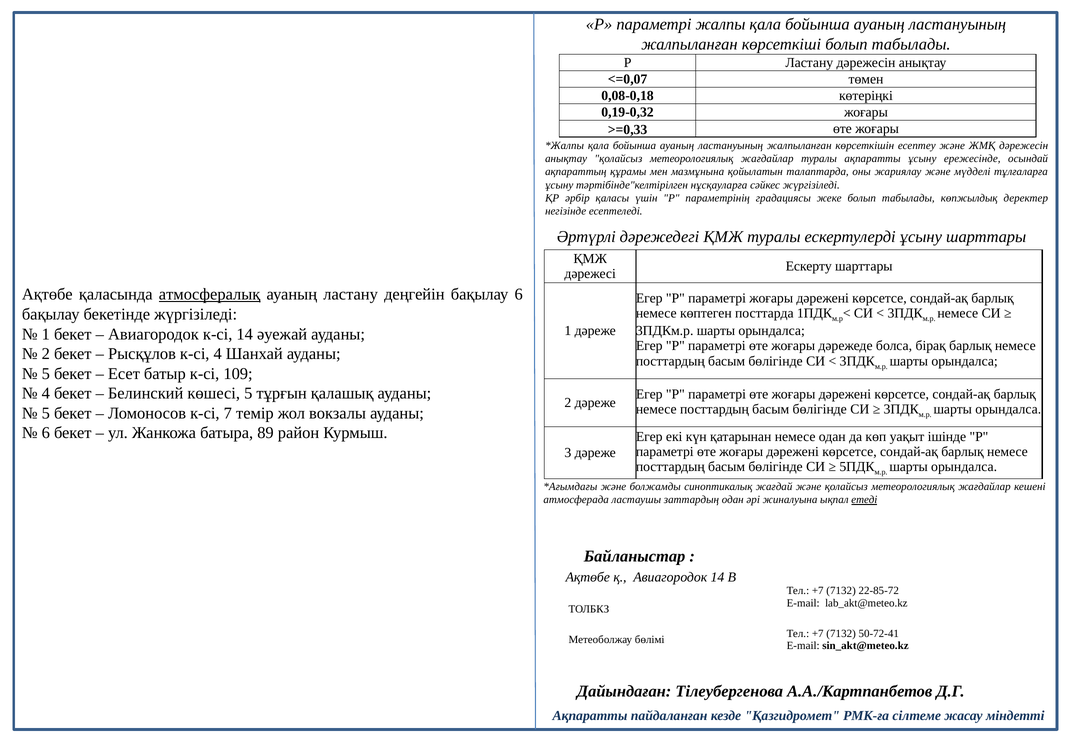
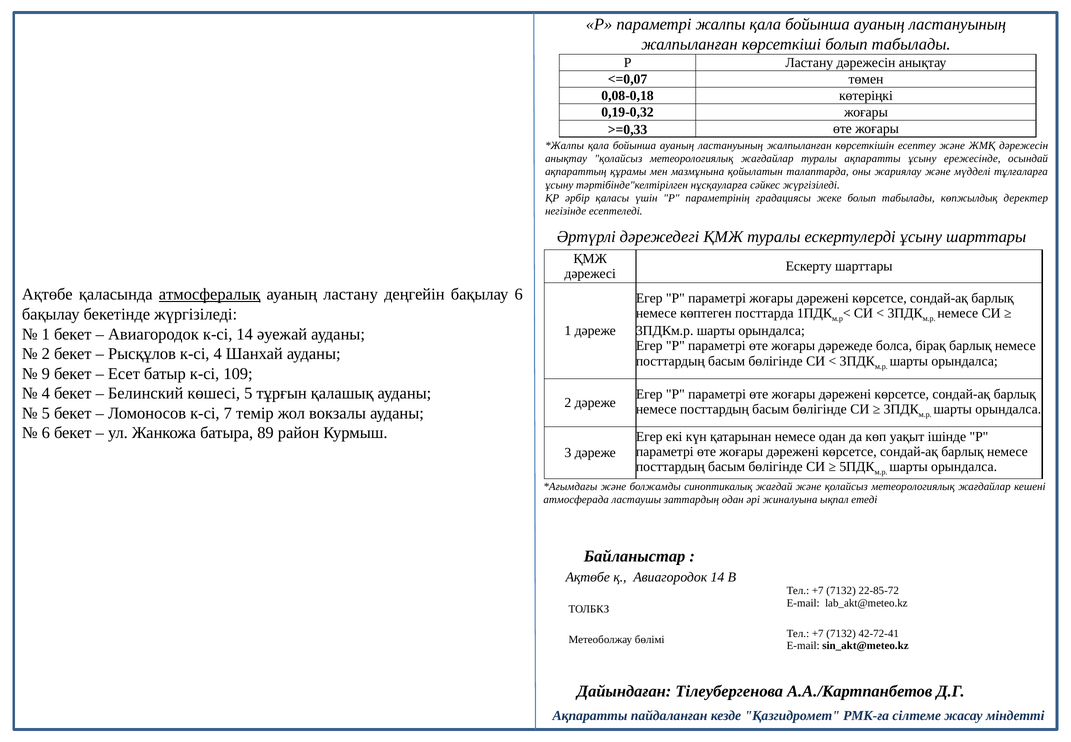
5 at (46, 373): 5 -> 9
етеді underline: present -> none
50-72-41: 50-72-41 -> 42-72-41
